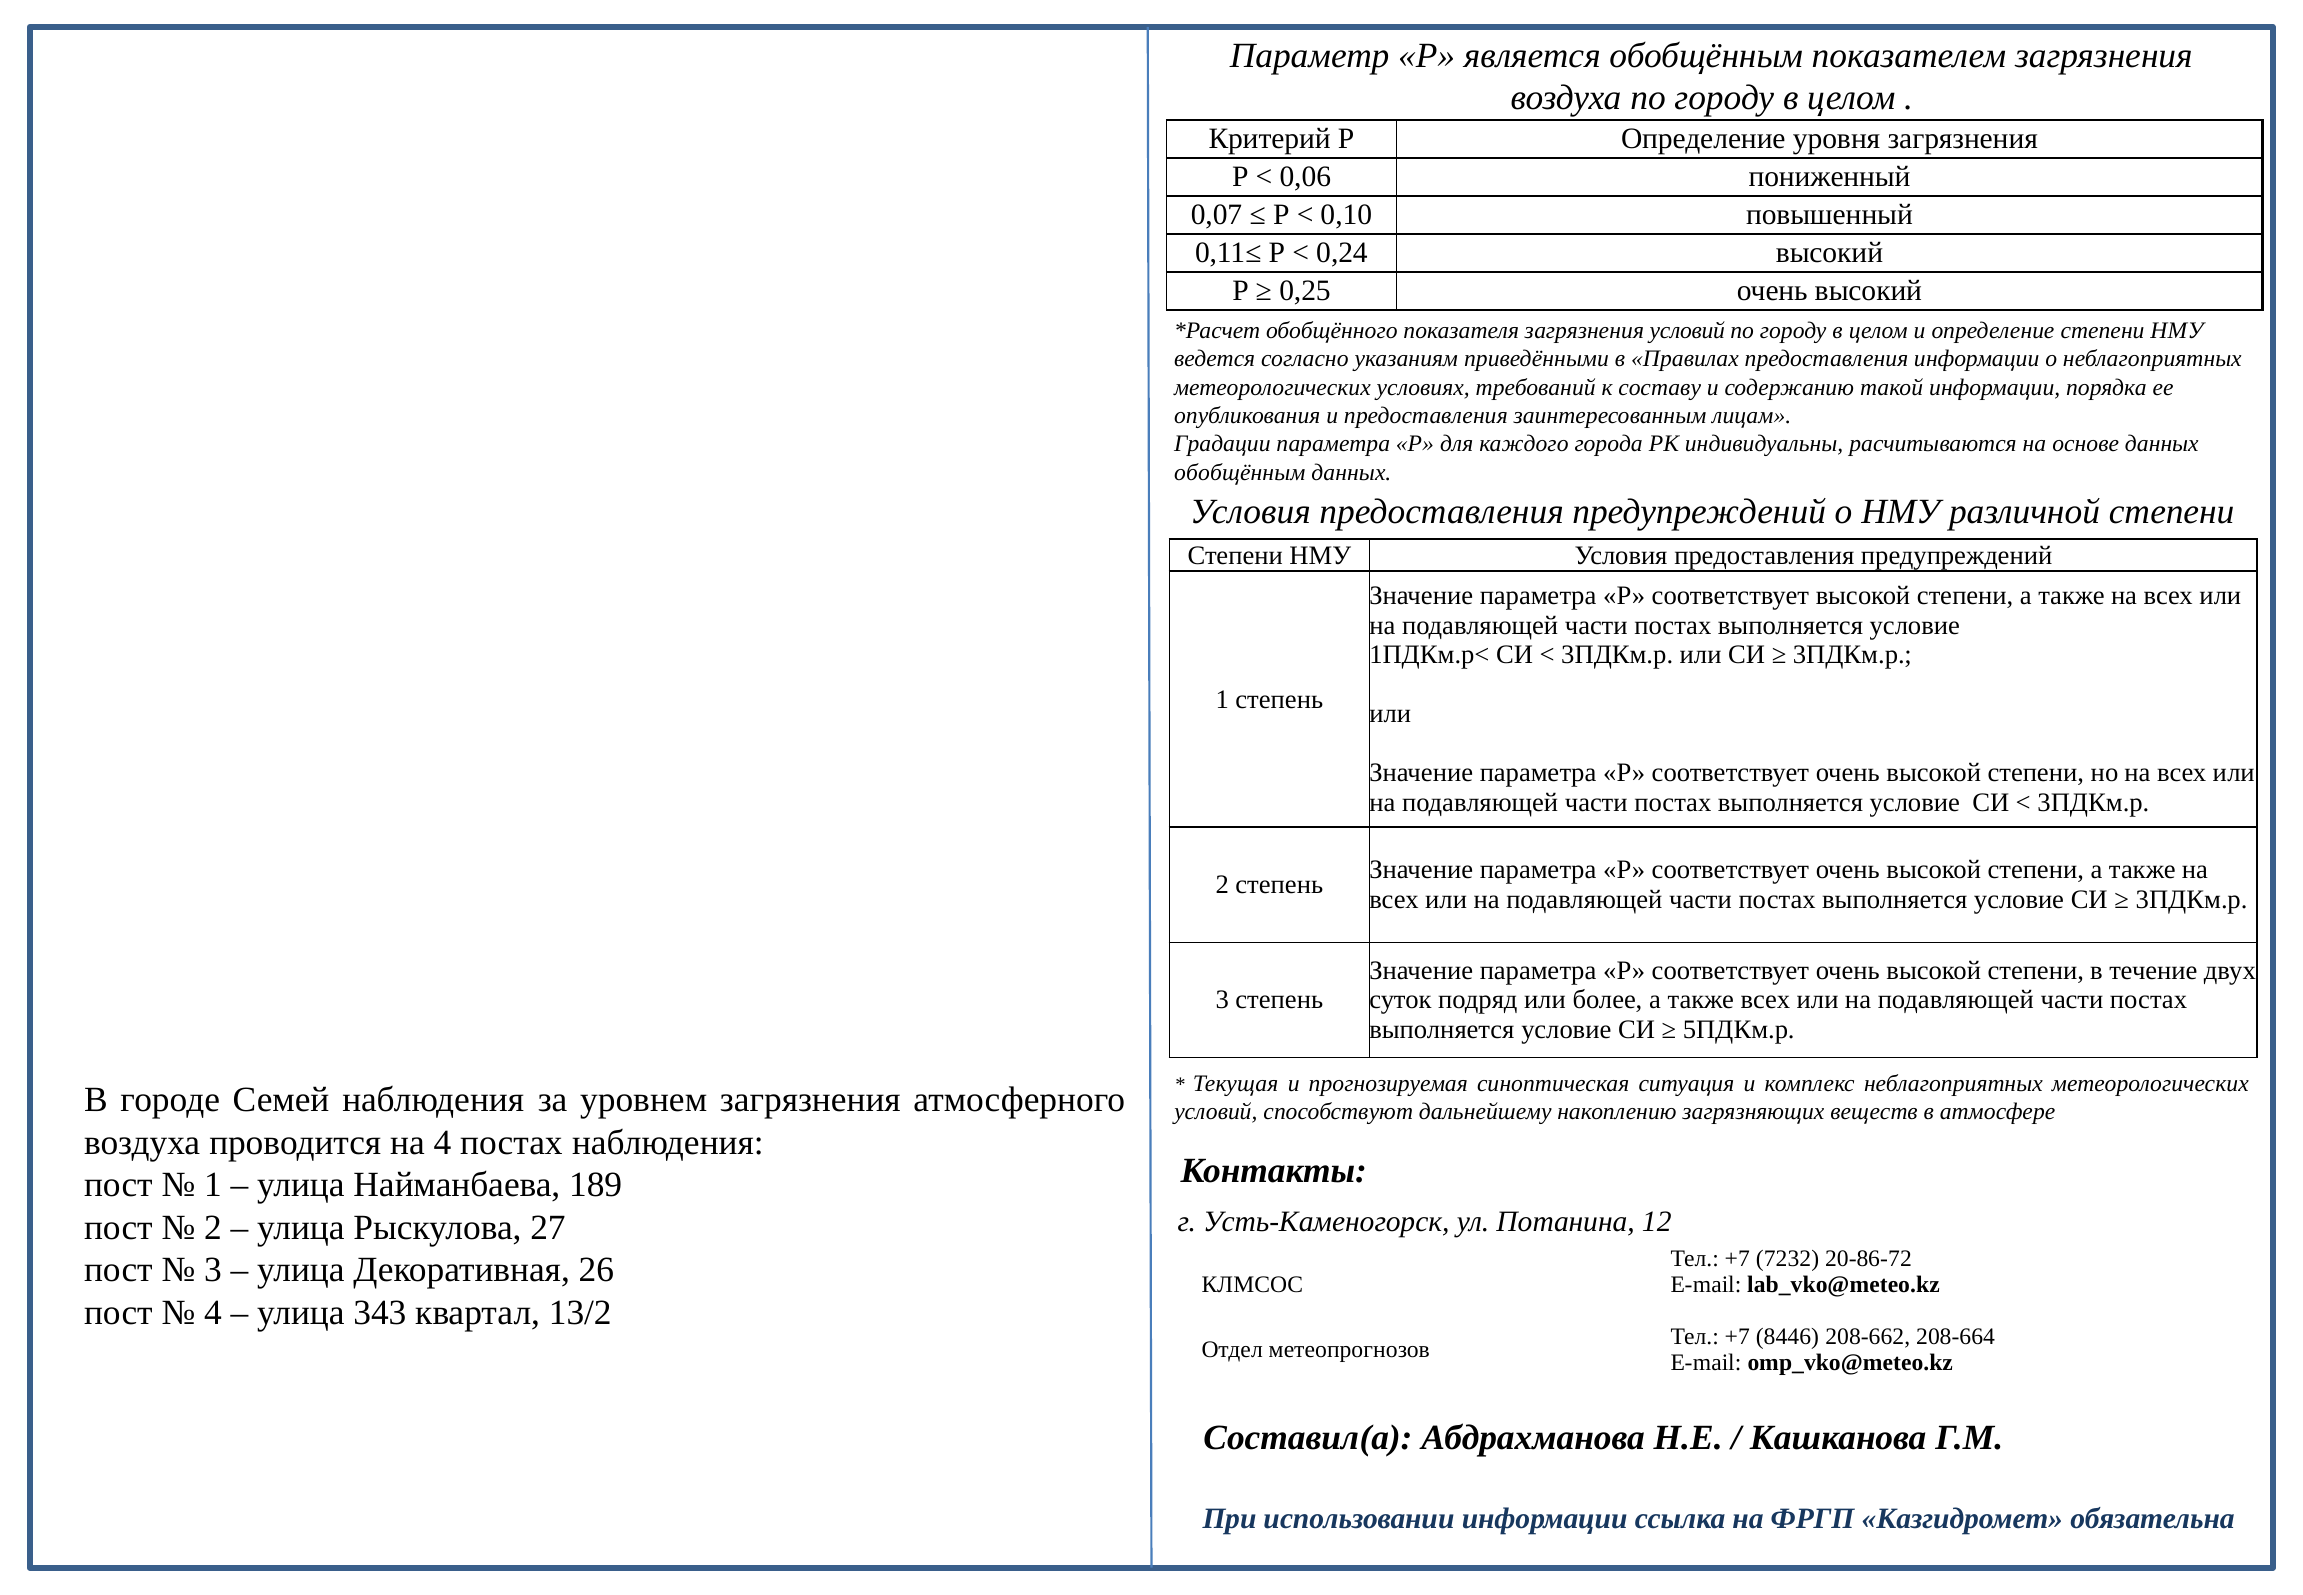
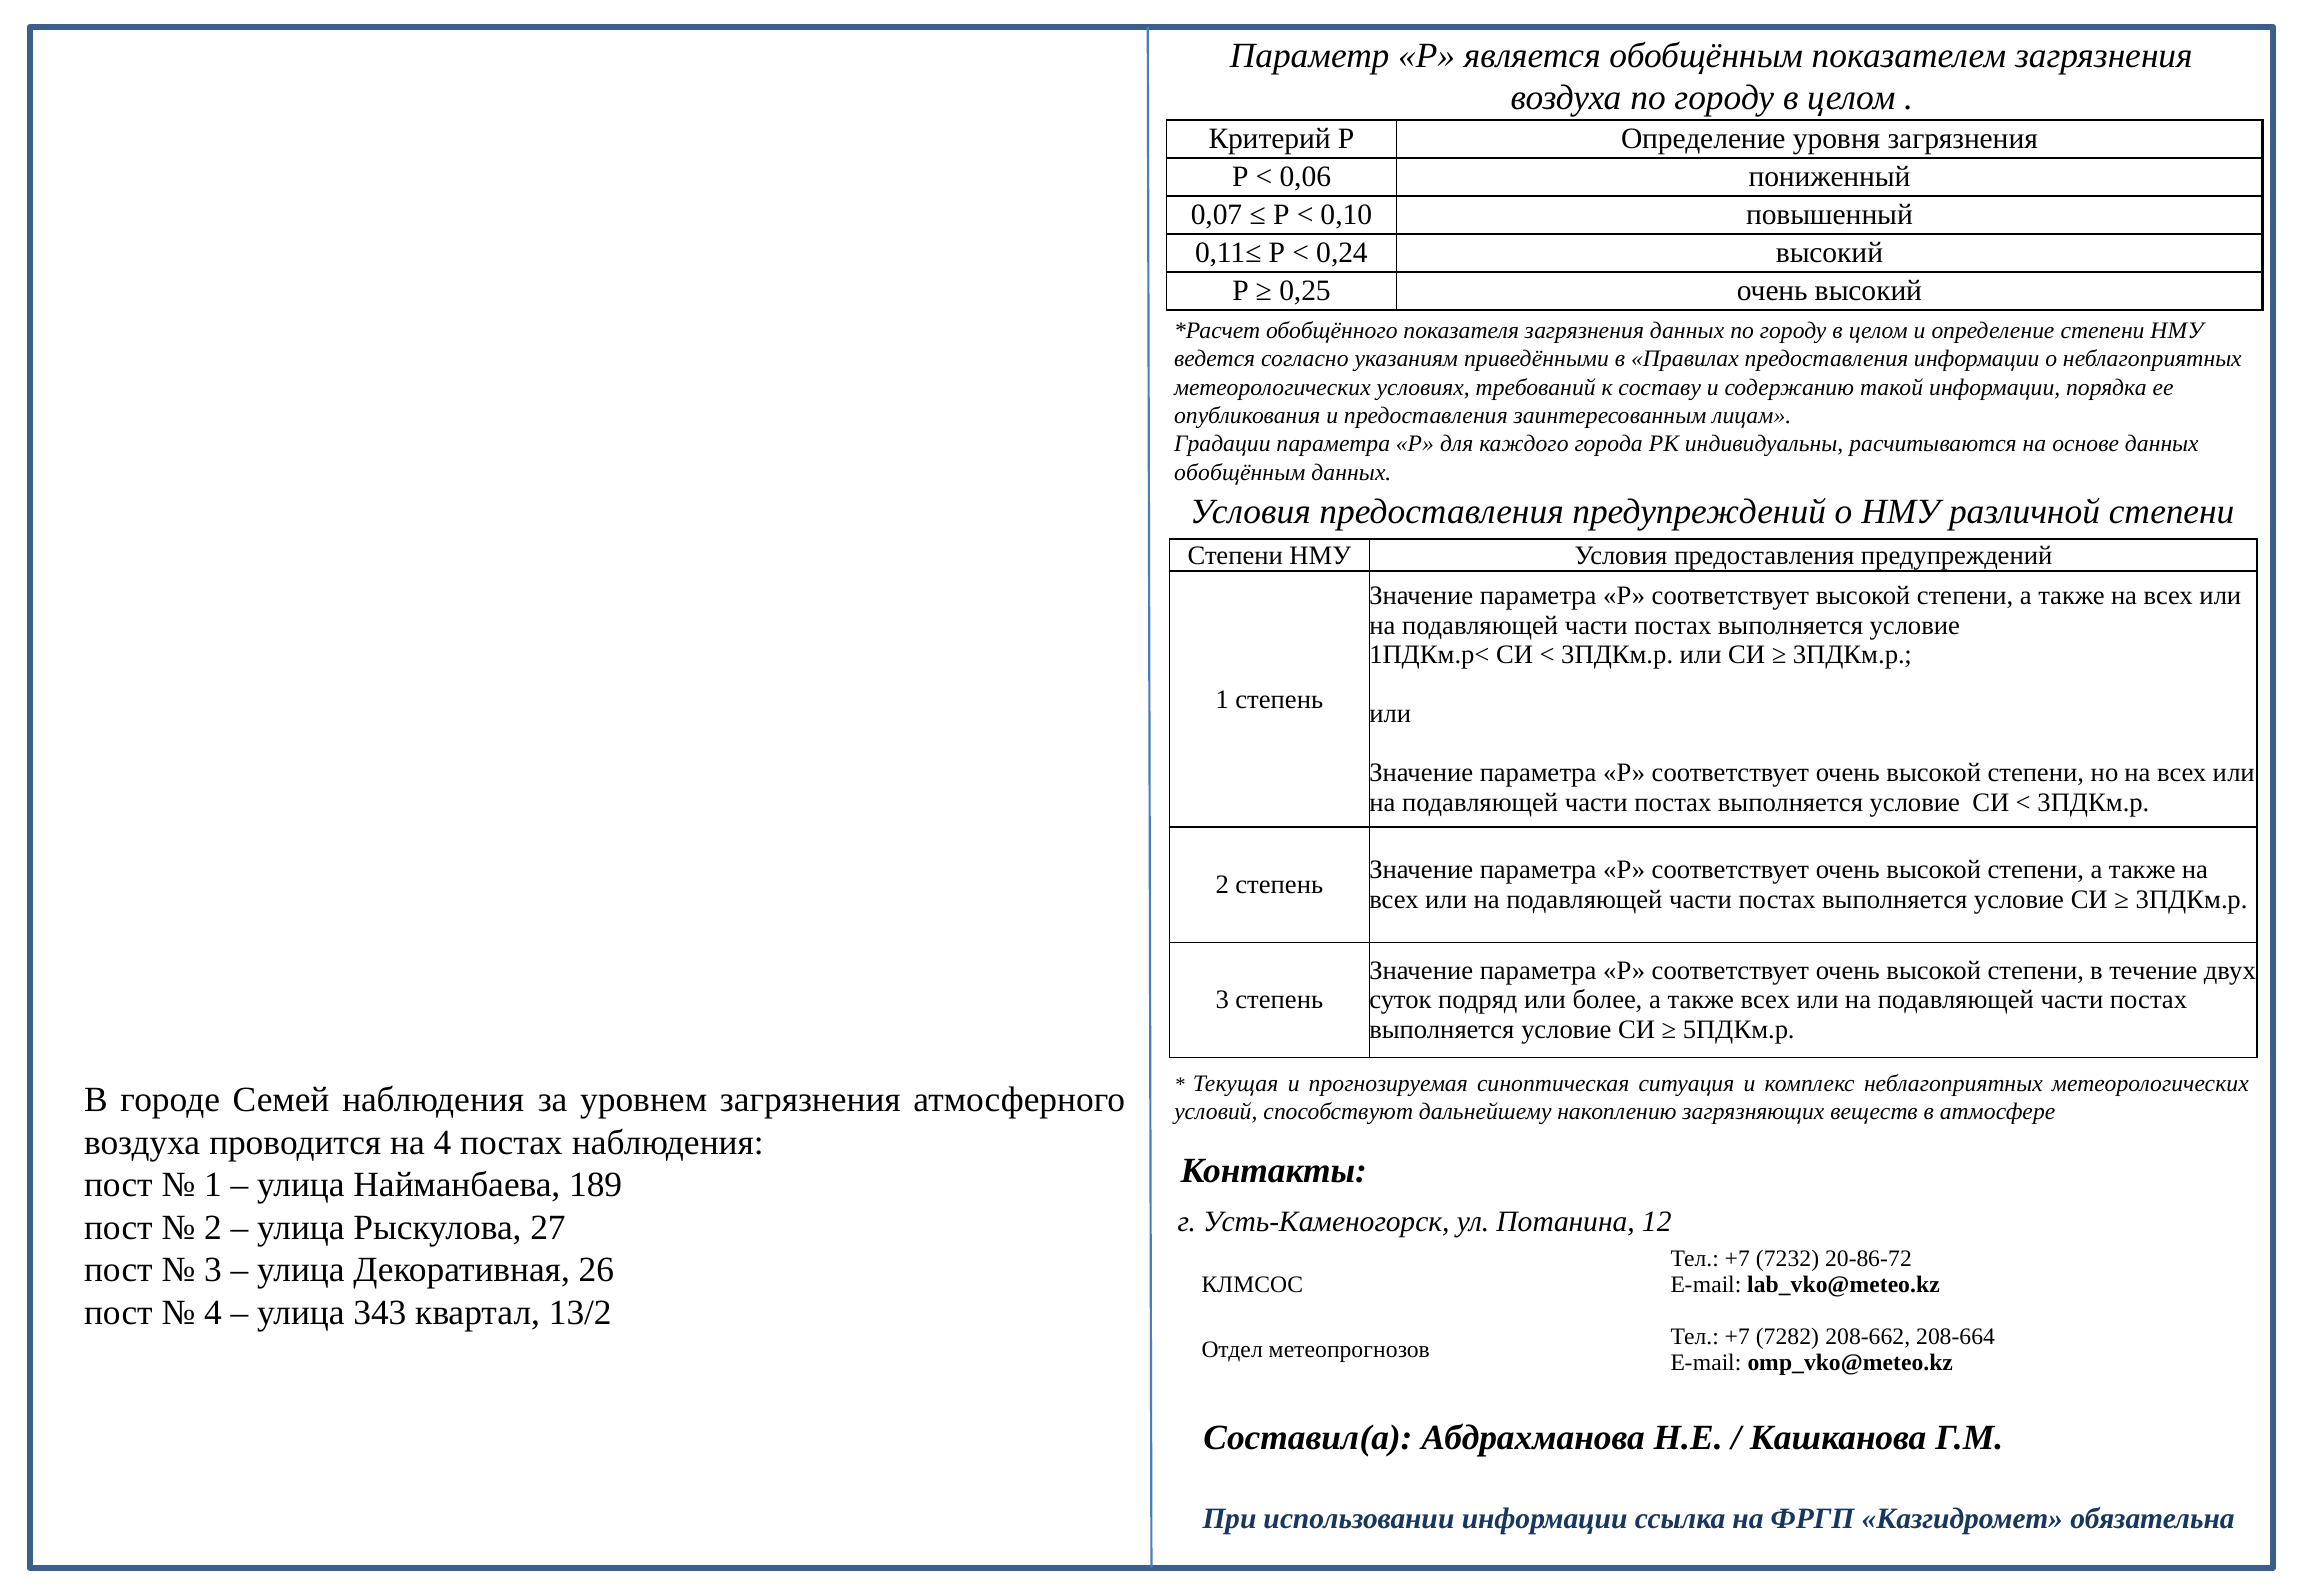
загрязнения условий: условий -> данных
8446: 8446 -> 7282
